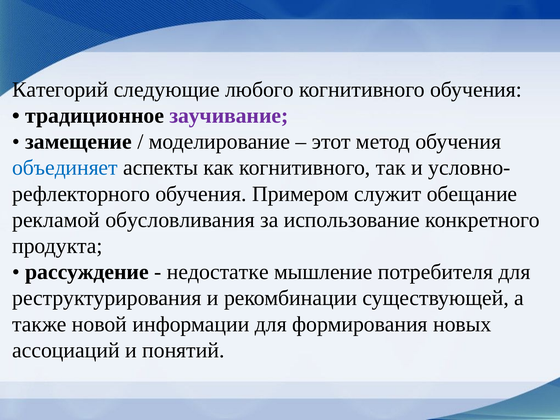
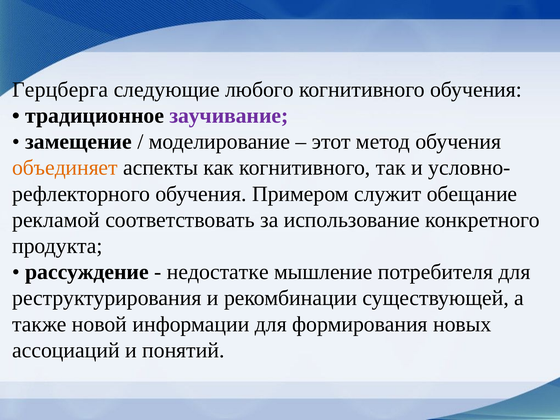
Категорий: Категорий -> Герцберга
объединяет colour: blue -> orange
обусловливания: обусловливания -> соответствовать
